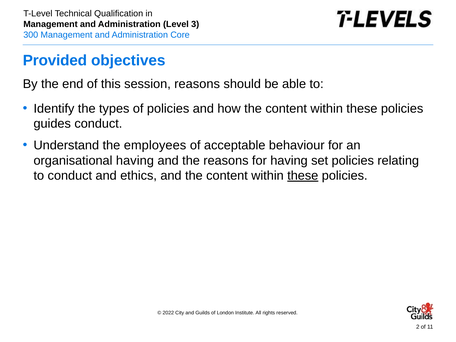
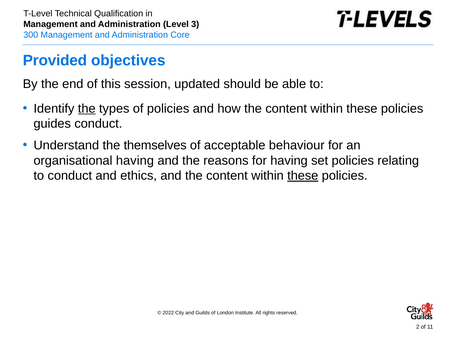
session reasons: reasons -> updated
the at (87, 109) underline: none -> present
employees: employees -> themselves
